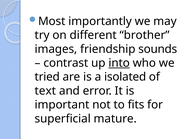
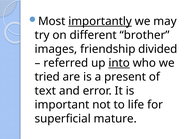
importantly underline: none -> present
sounds: sounds -> divided
contrast: contrast -> referred
isolated: isolated -> present
fits: fits -> life
